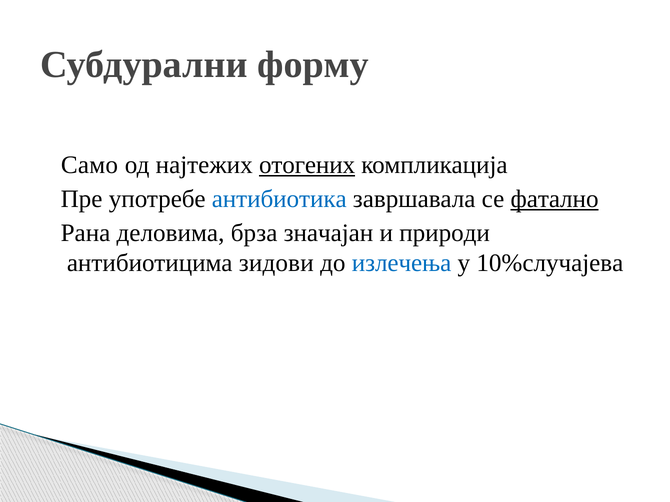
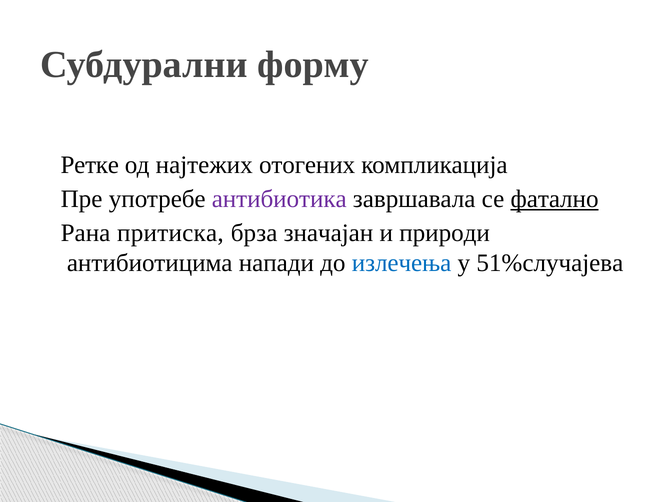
Само: Само -> Ретке
отогених underline: present -> none
антибиотика colour: blue -> purple
деловима: деловима -> притиска
зидови: зидови -> напади
10%случајева: 10%случајева -> 51%случајева
